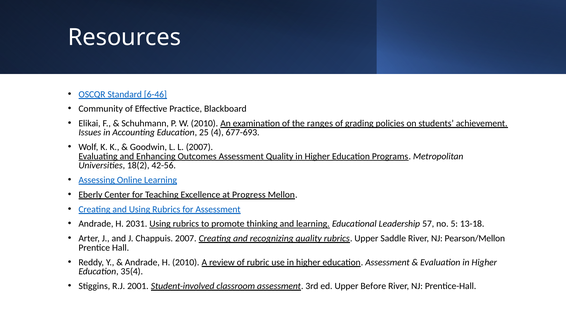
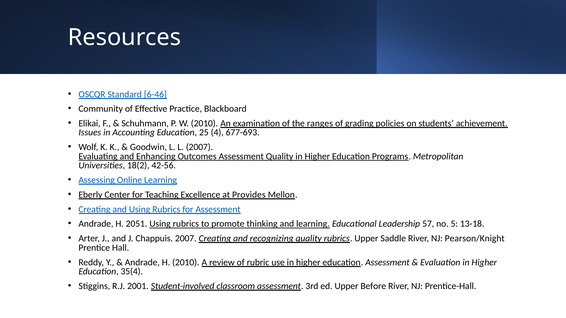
Progress: Progress -> Provides
2031: 2031 -> 2051
Pearson/Mellon: Pearson/Mellon -> Pearson/Knight
